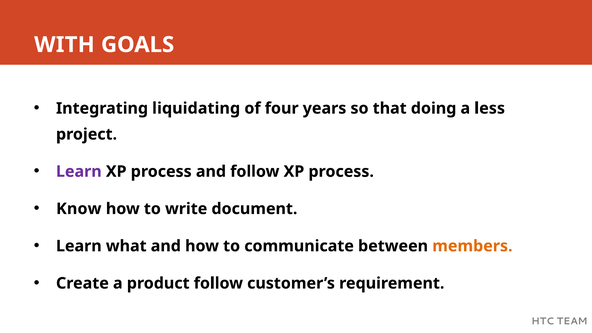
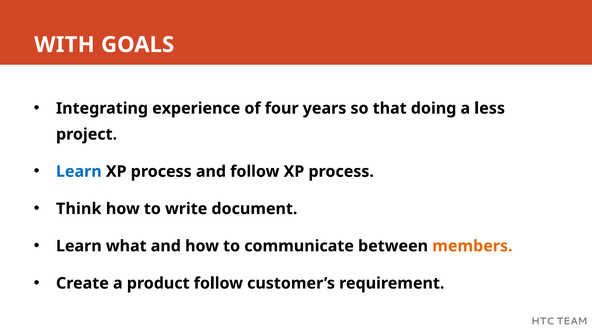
liquidating: liquidating -> experience
Learn at (79, 172) colour: purple -> blue
Know: Know -> Think
